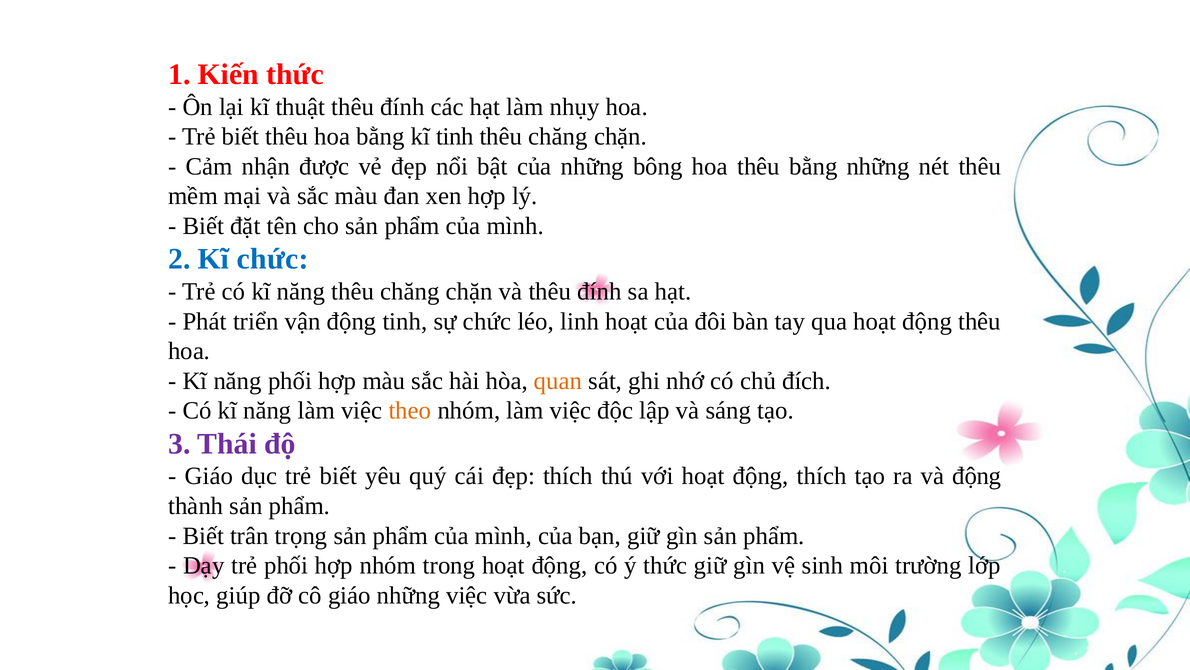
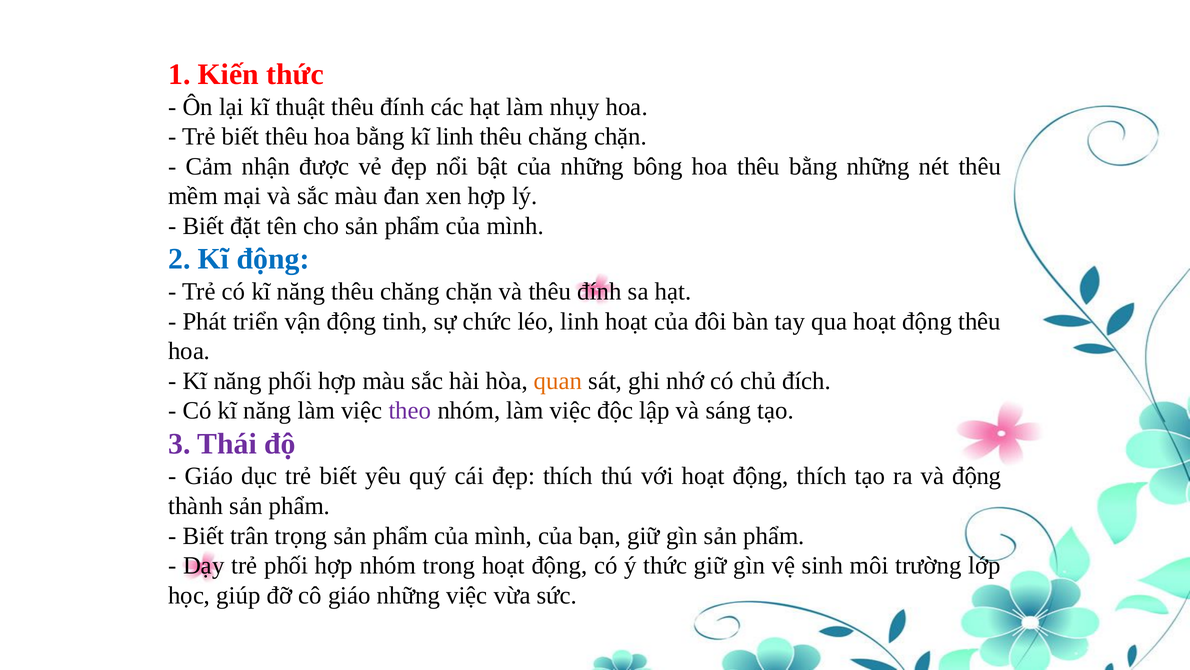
kĩ tinh: tinh -> linh
Kĩ chức: chức -> động
theo colour: orange -> purple
